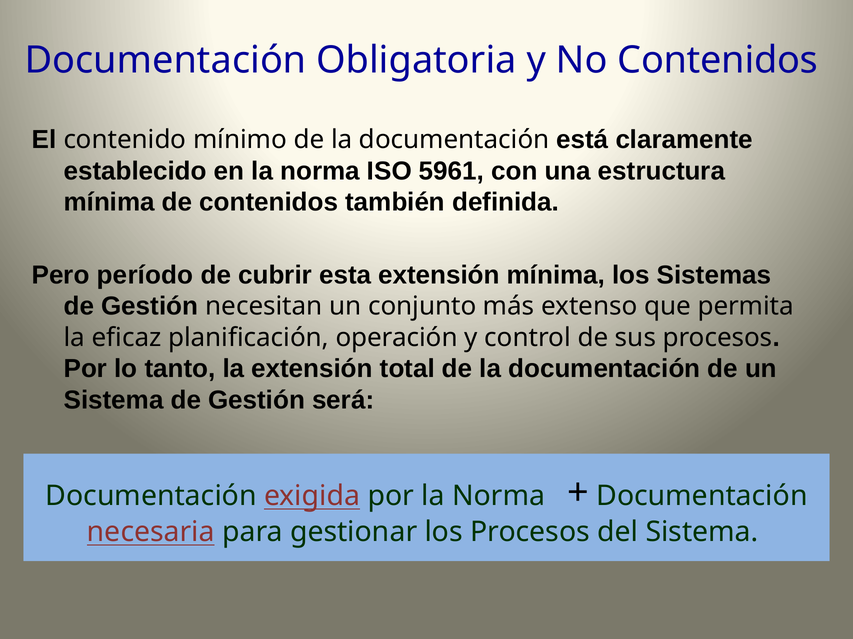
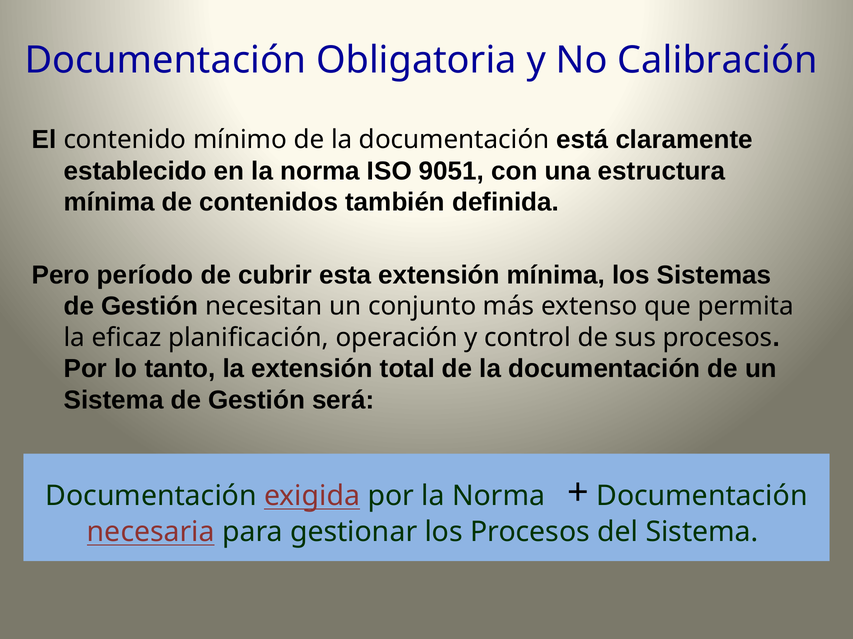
No Contenidos: Contenidos -> Calibración
5961: 5961 -> 9051
